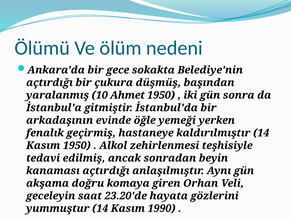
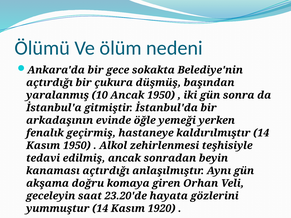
10 Ahmet: Ahmet -> Ancak
1990: 1990 -> 1920
